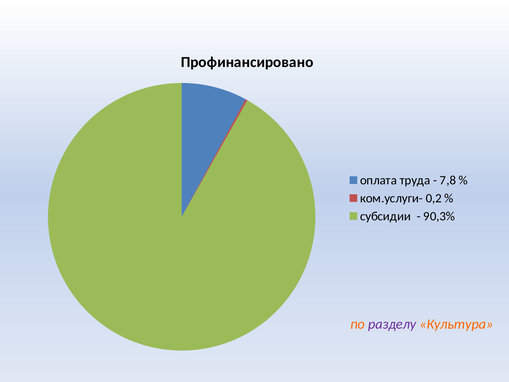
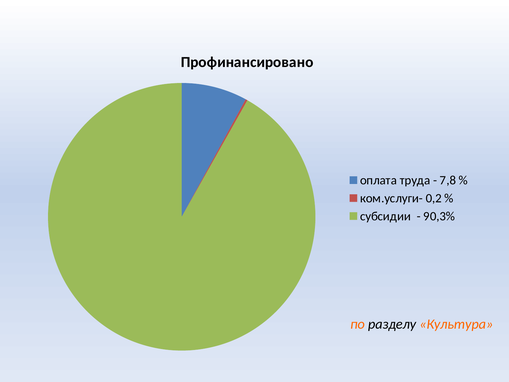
разделу colour: purple -> black
